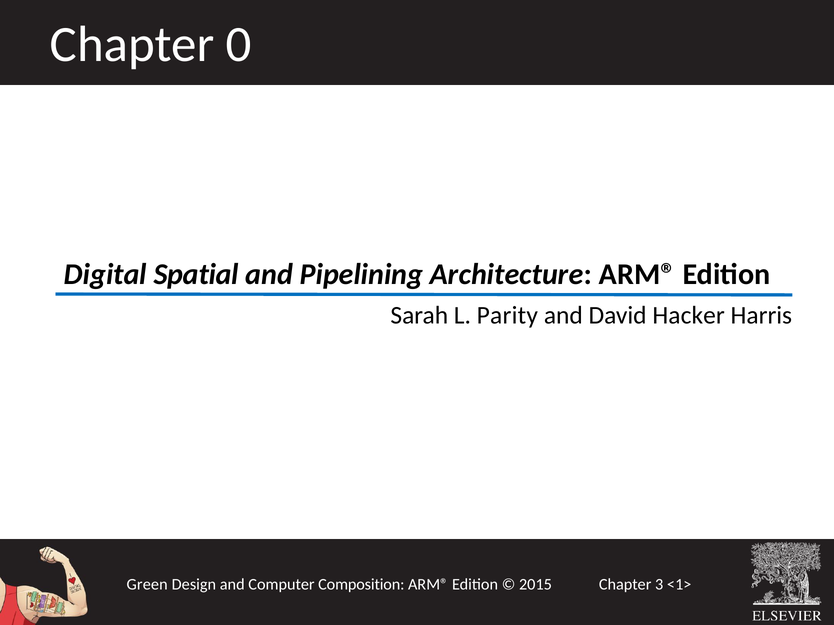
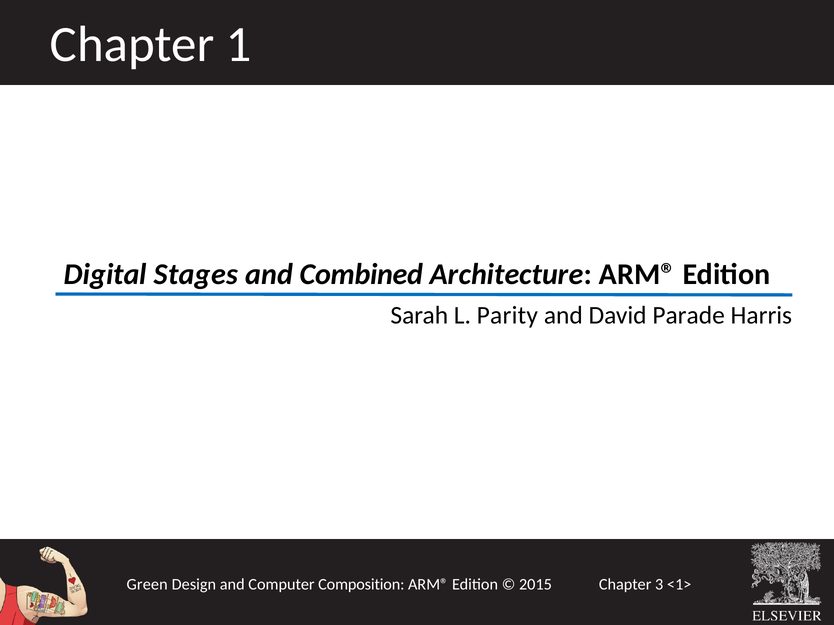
0: 0 -> 1
Spatial: Spatial -> Stages
Pipelining: Pipelining -> Combined
Hacker: Hacker -> Parade
